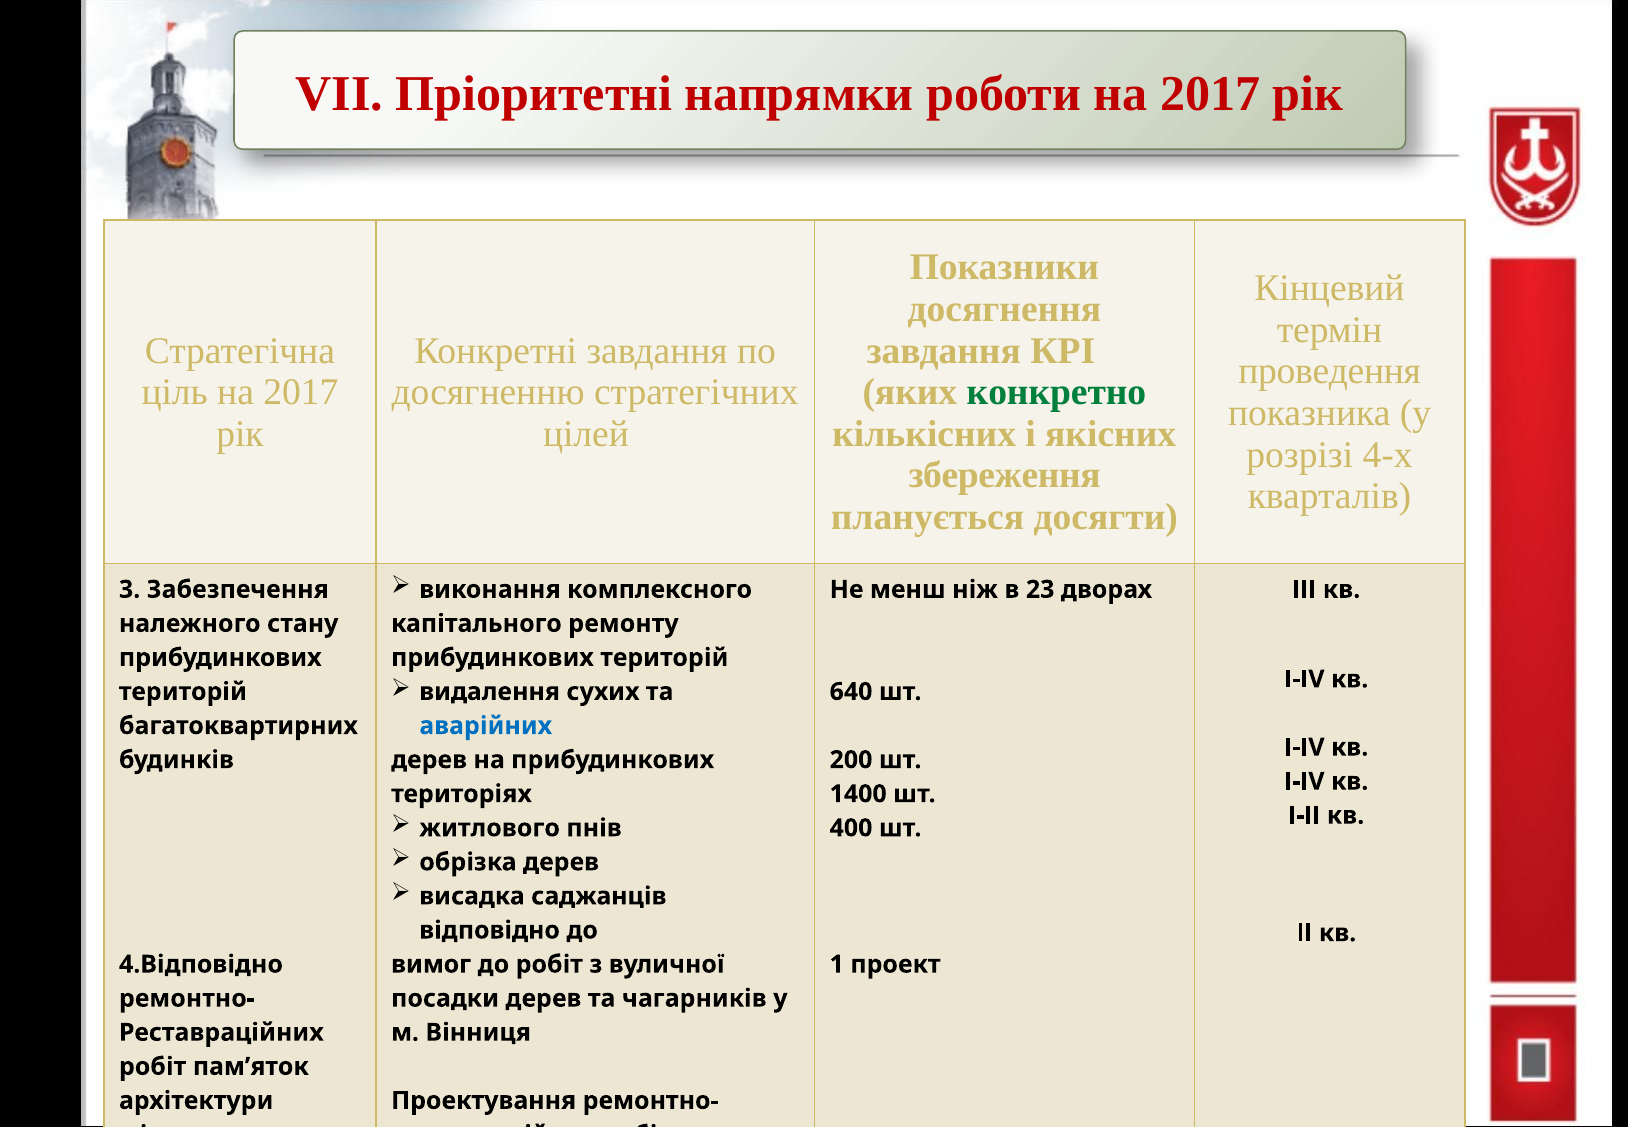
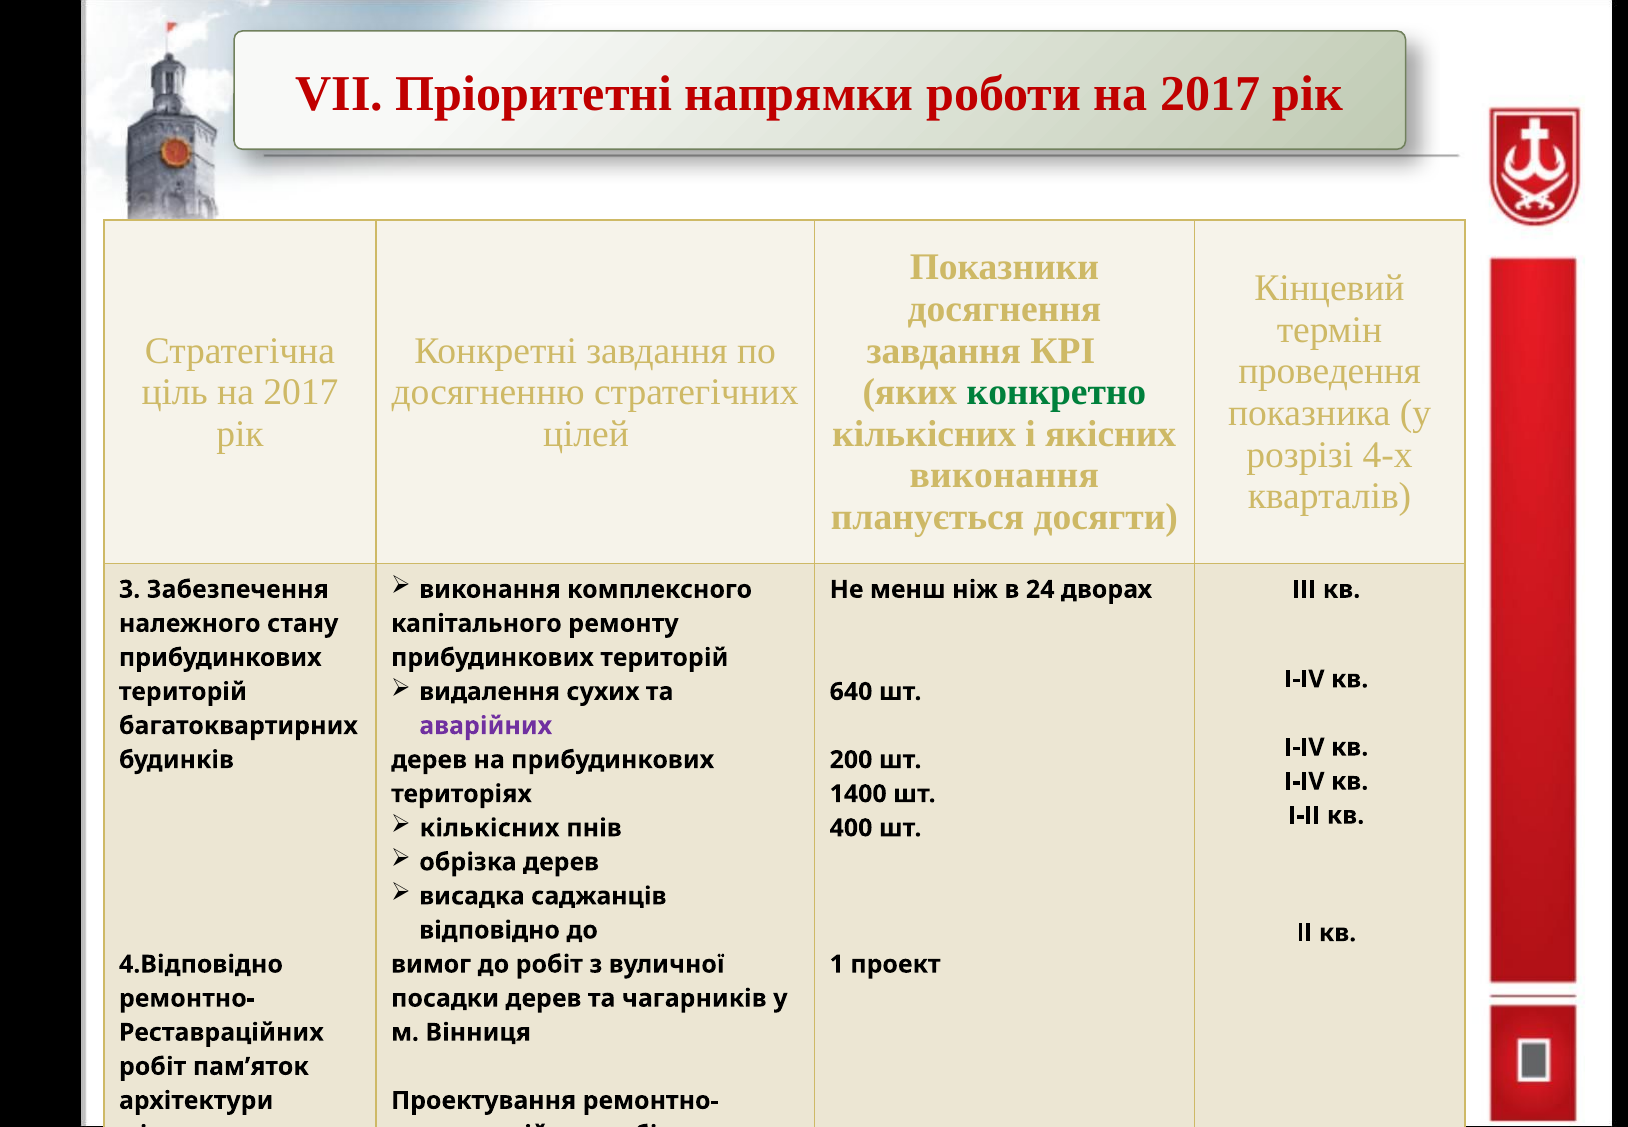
збереження at (1005, 475): збереження -> виконання
23: 23 -> 24
аварійних colour: blue -> purple
житлового at (490, 828): житлового -> кількісних
